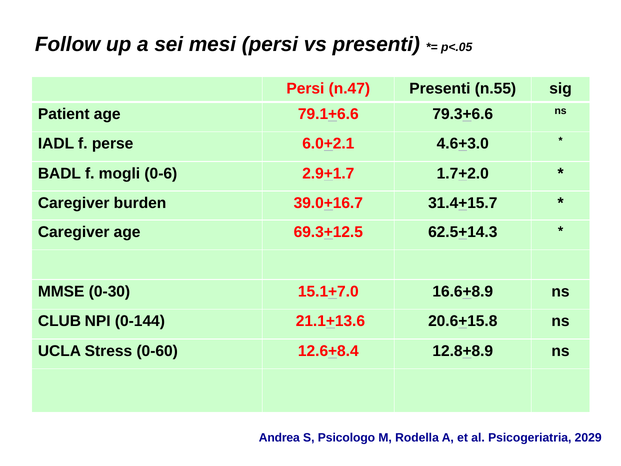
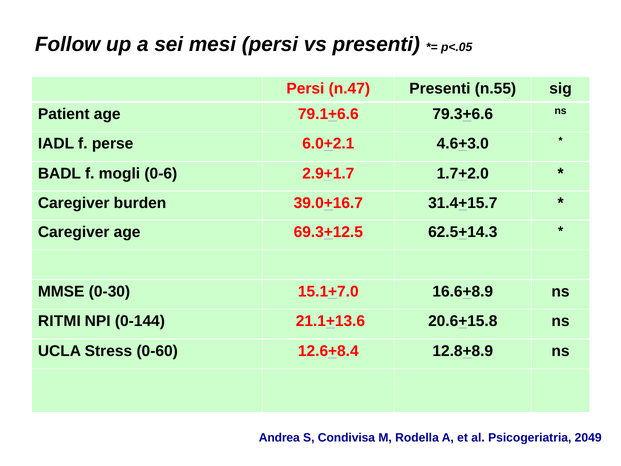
CLUB: CLUB -> RITMI
Psicologo: Psicologo -> Condivisa
2029: 2029 -> 2049
